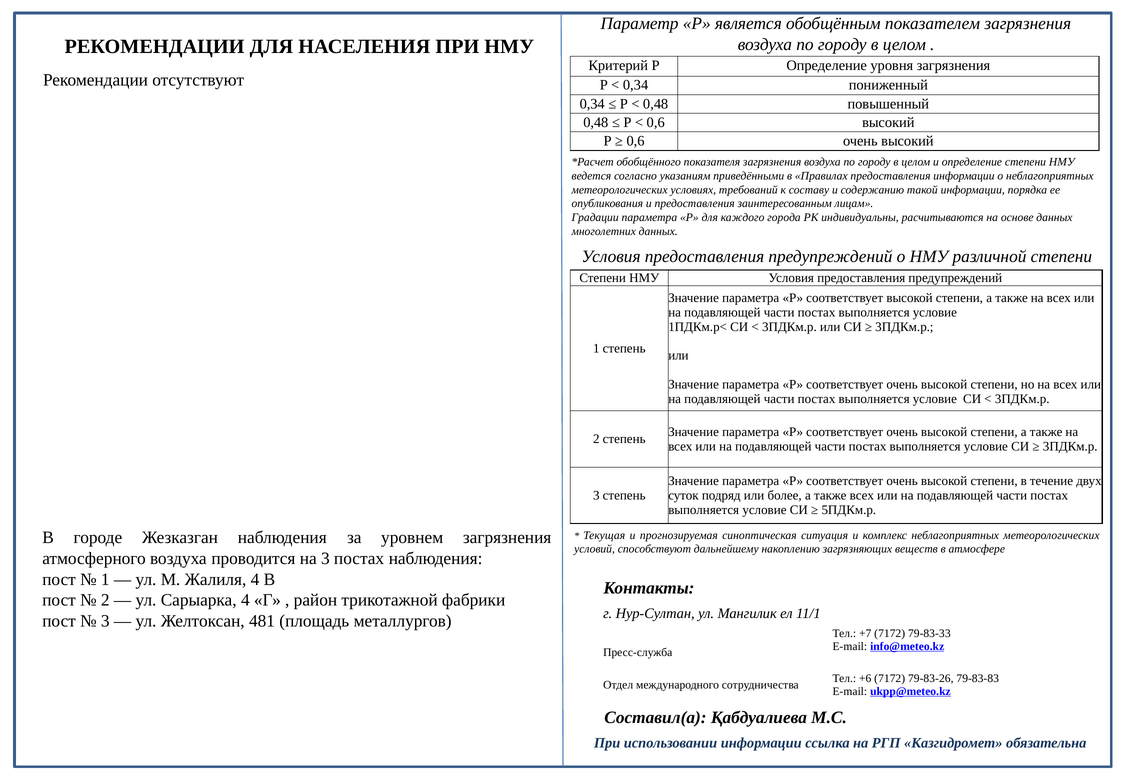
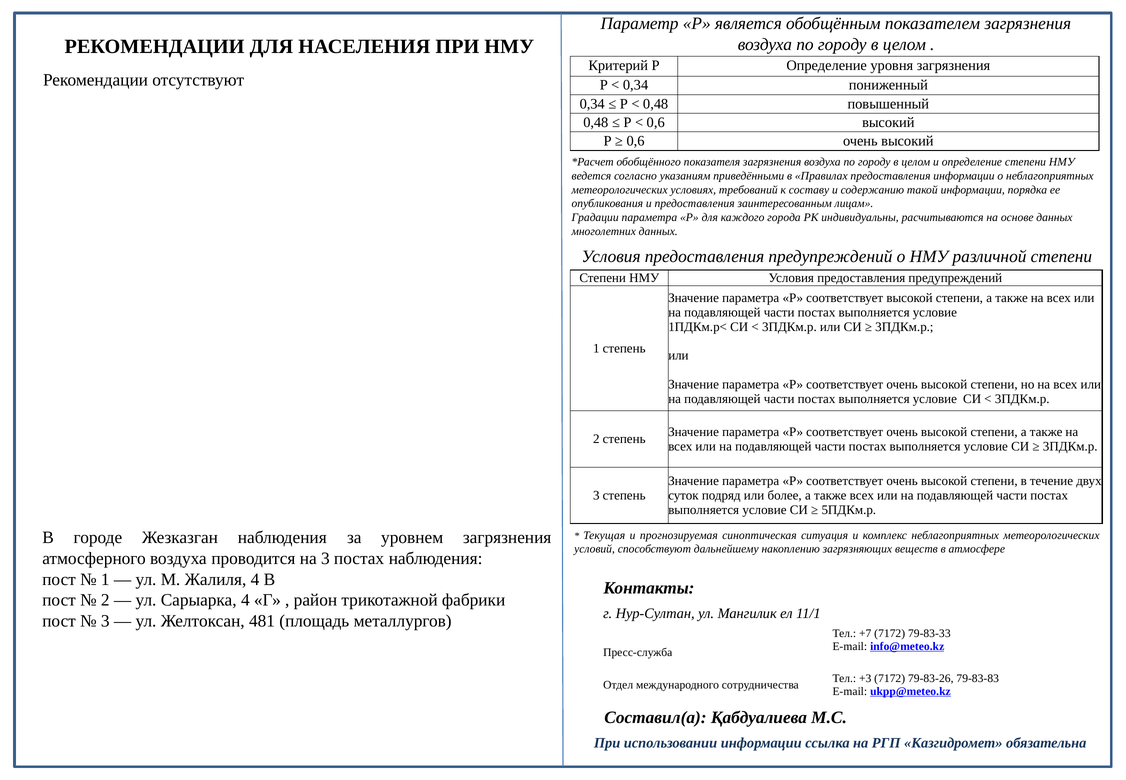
+6: +6 -> +3
